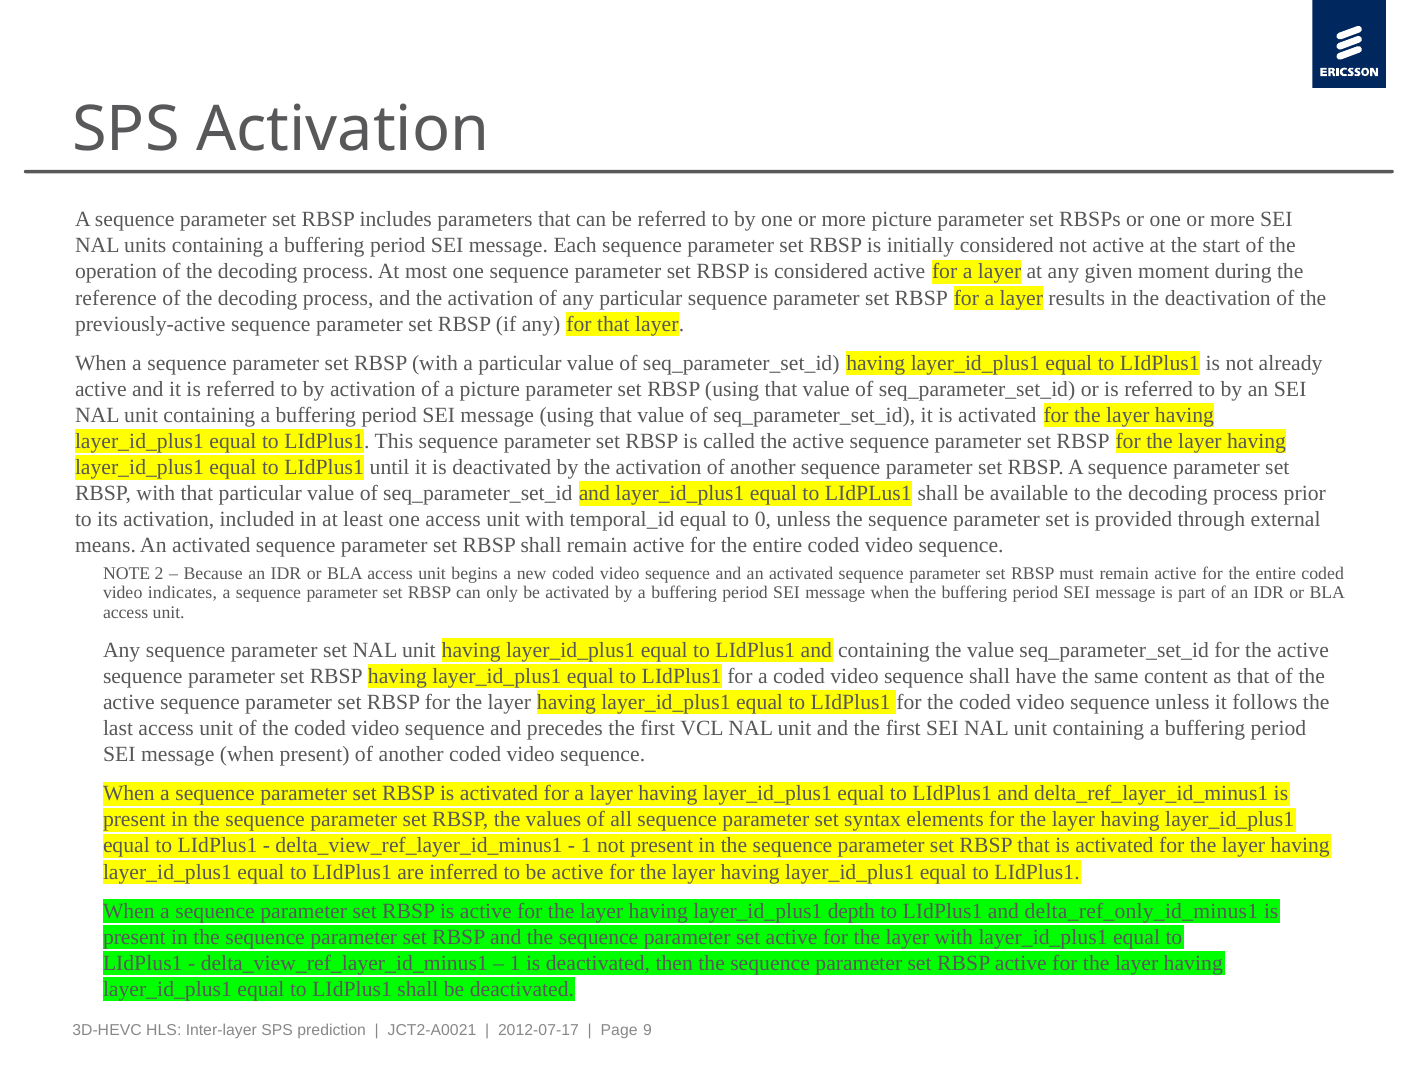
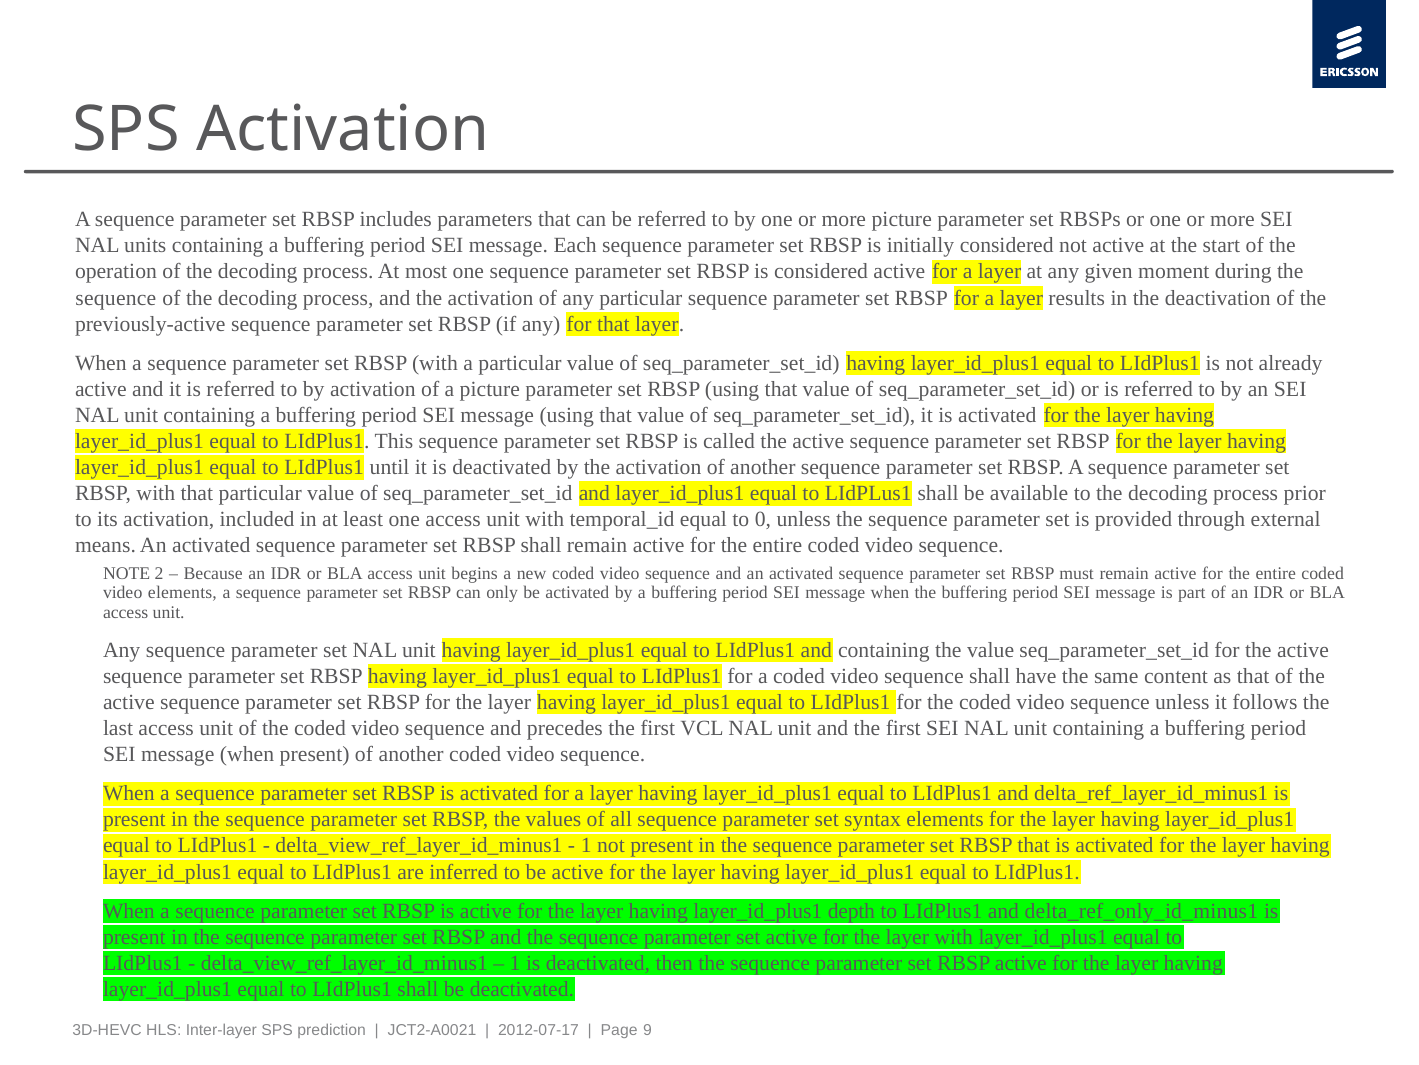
reference at (116, 298): reference -> sequence
video indicates: indicates -> elements
